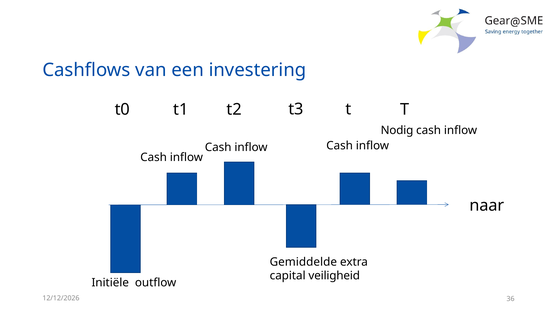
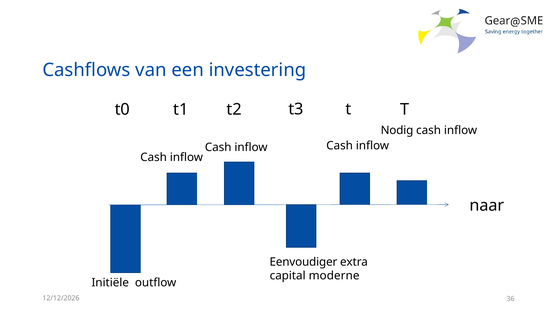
Gemiddelde: Gemiddelde -> Eenvoudiger
veiligheid: veiligheid -> moderne
